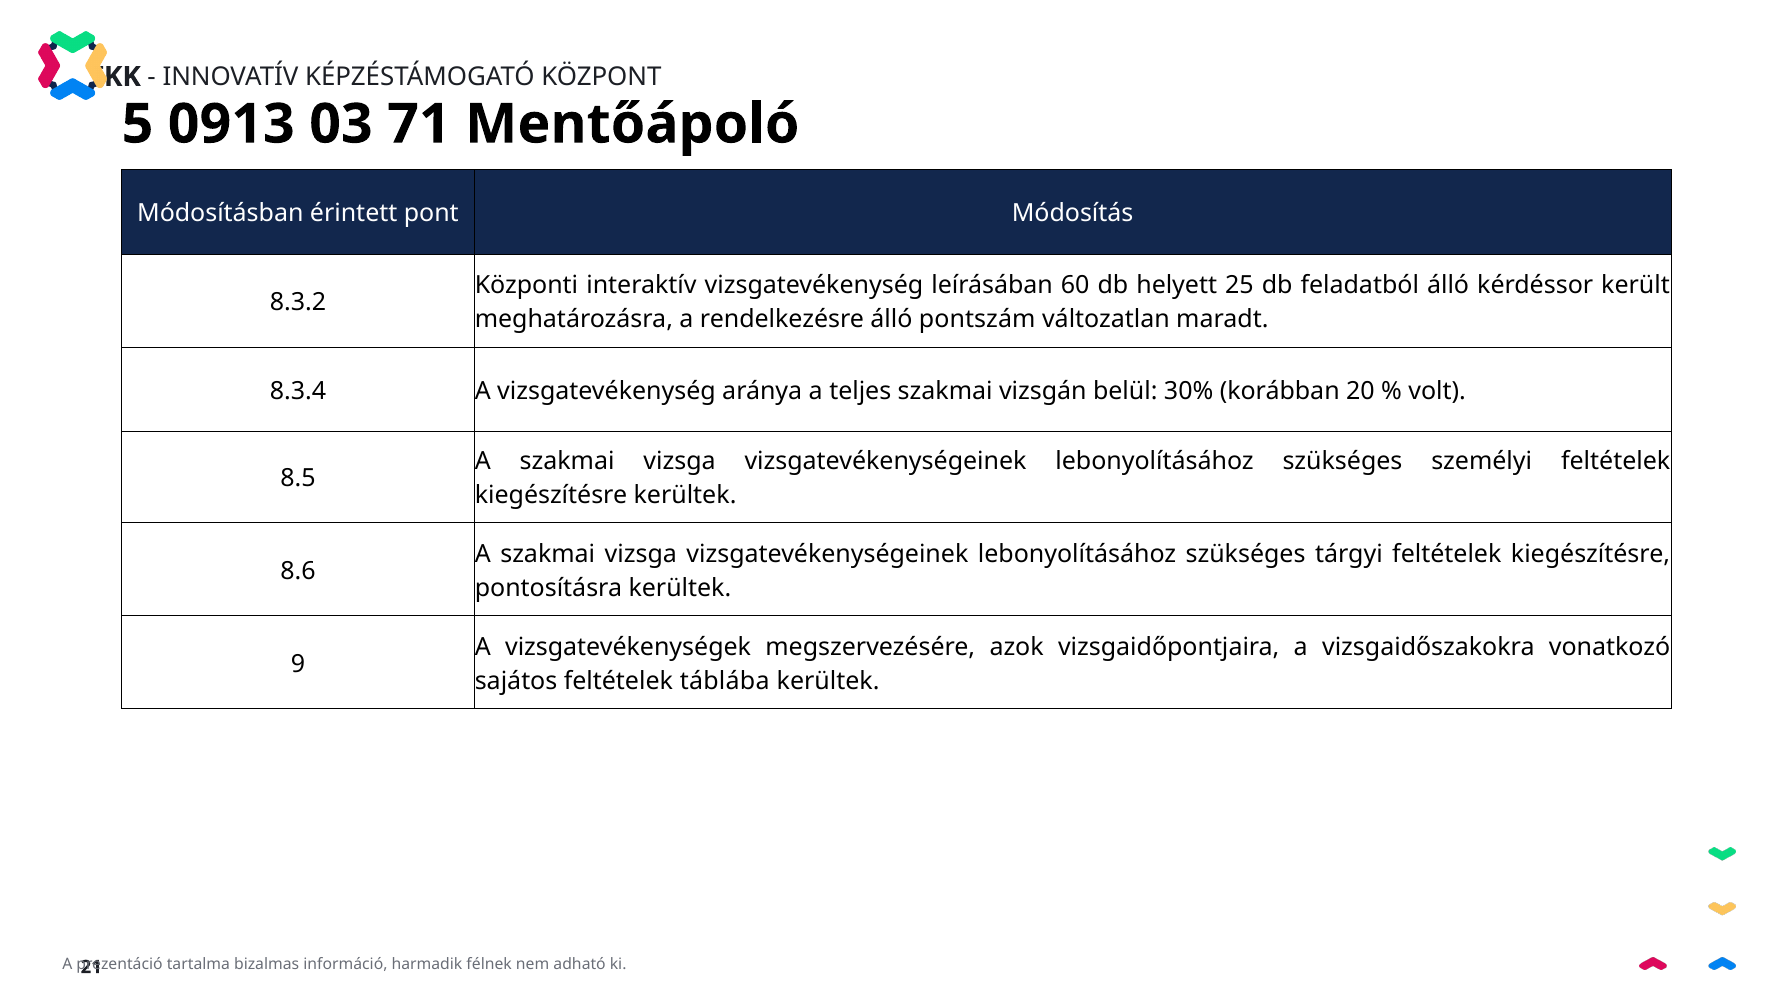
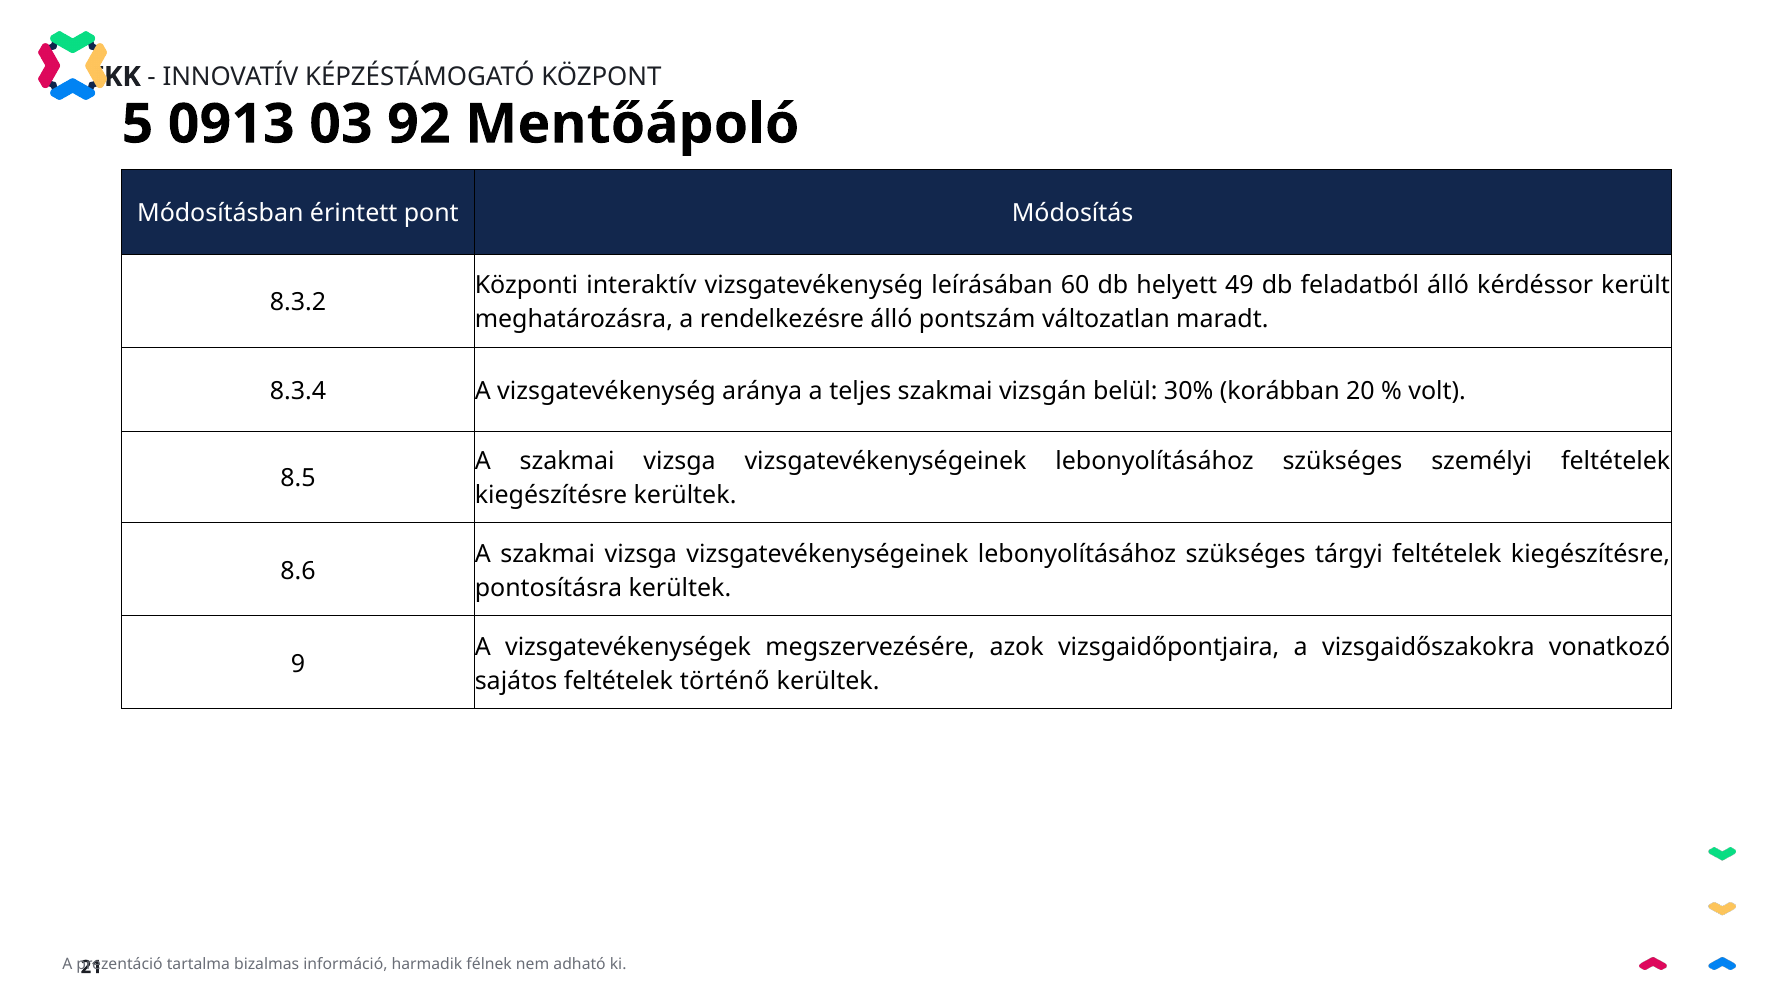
71: 71 -> 92
25: 25 -> 49
táblába: táblába -> történő
